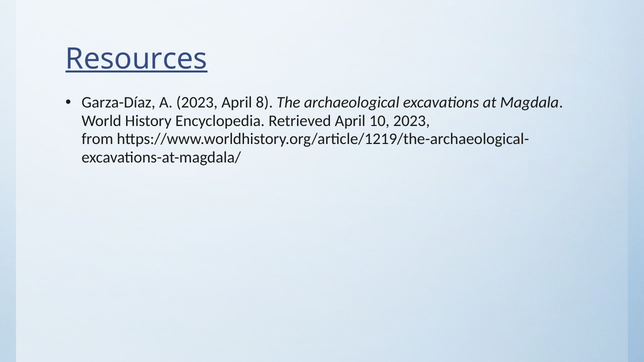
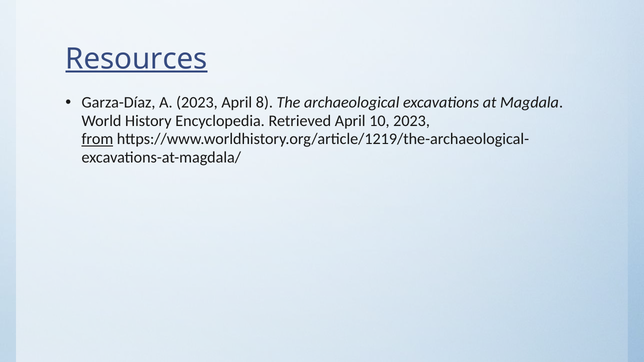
from underline: none -> present
